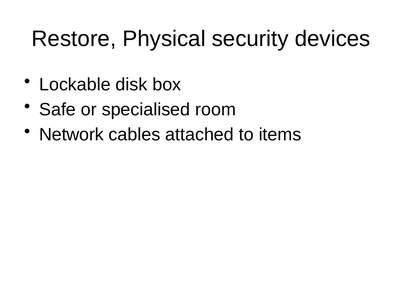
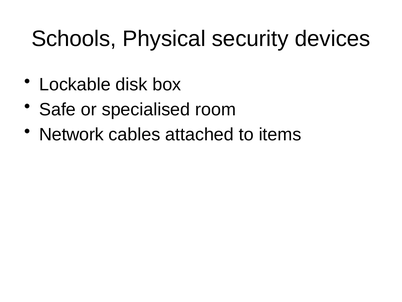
Restore: Restore -> Schools
